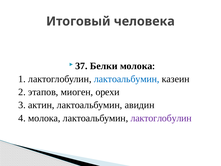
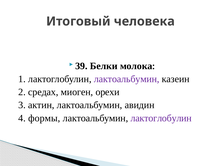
37: 37 -> 39
лактоальбумин at (127, 79) colour: blue -> purple
этапов: этапов -> средах
4 молока: молока -> формы
